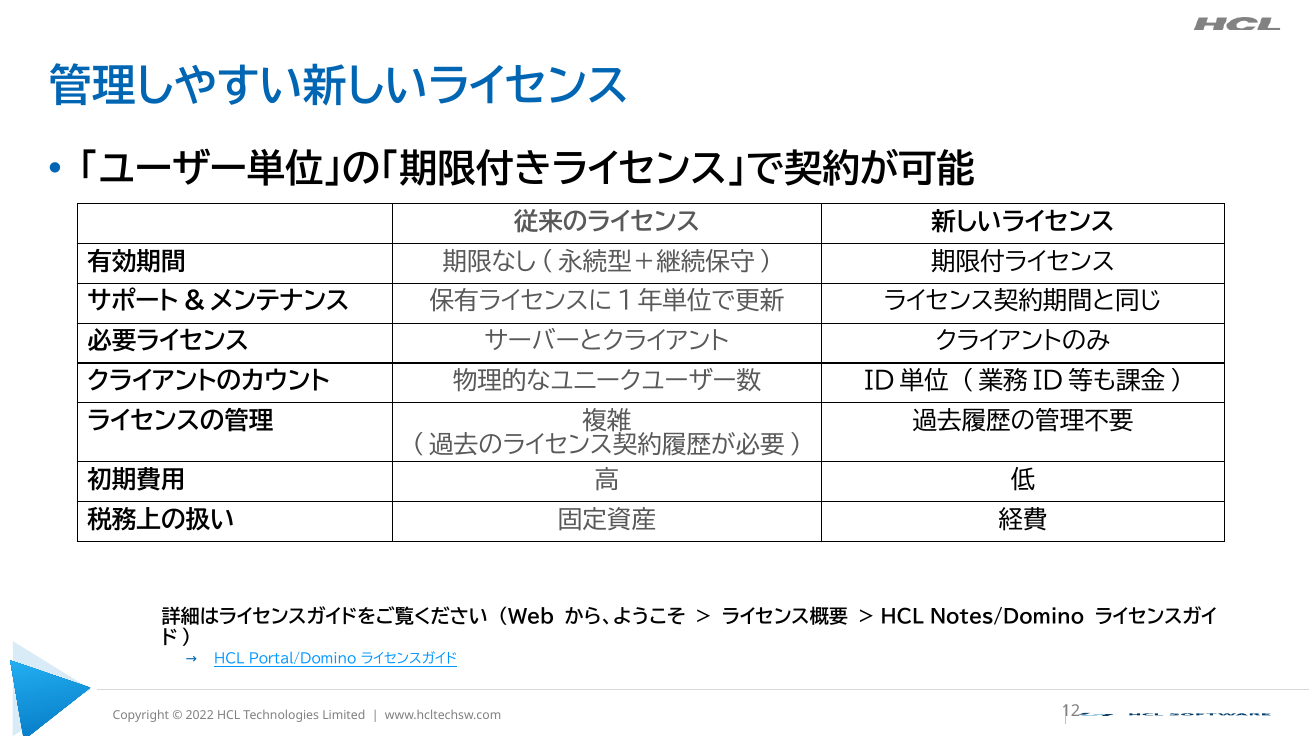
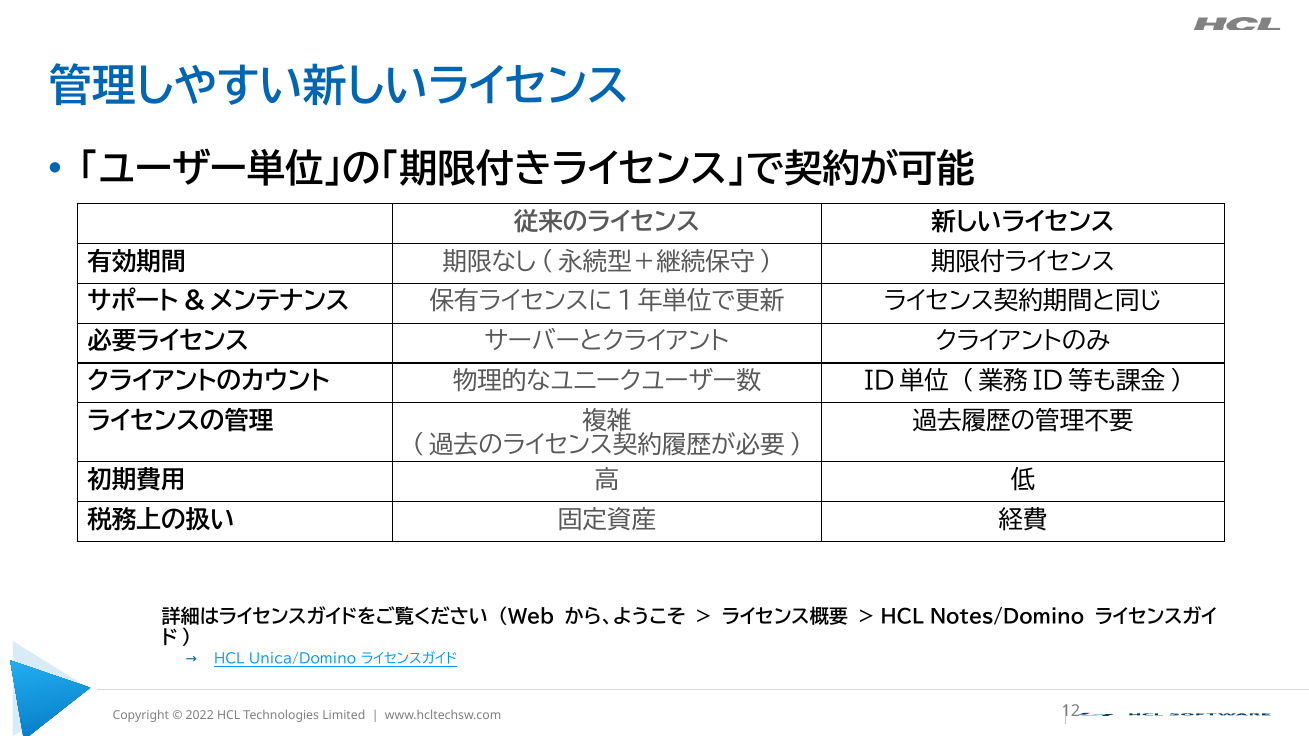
Portal/Domino: Portal/Domino -> Unica/Domino
